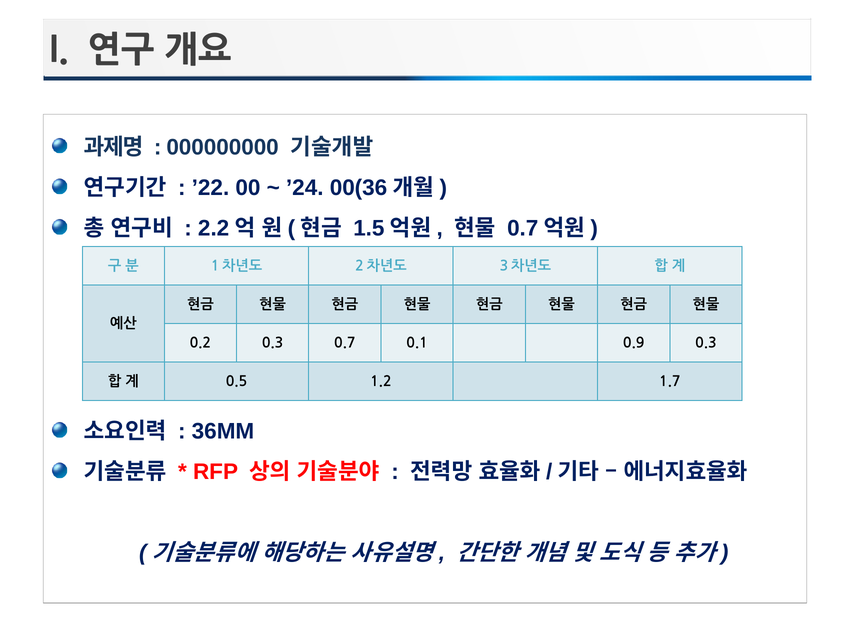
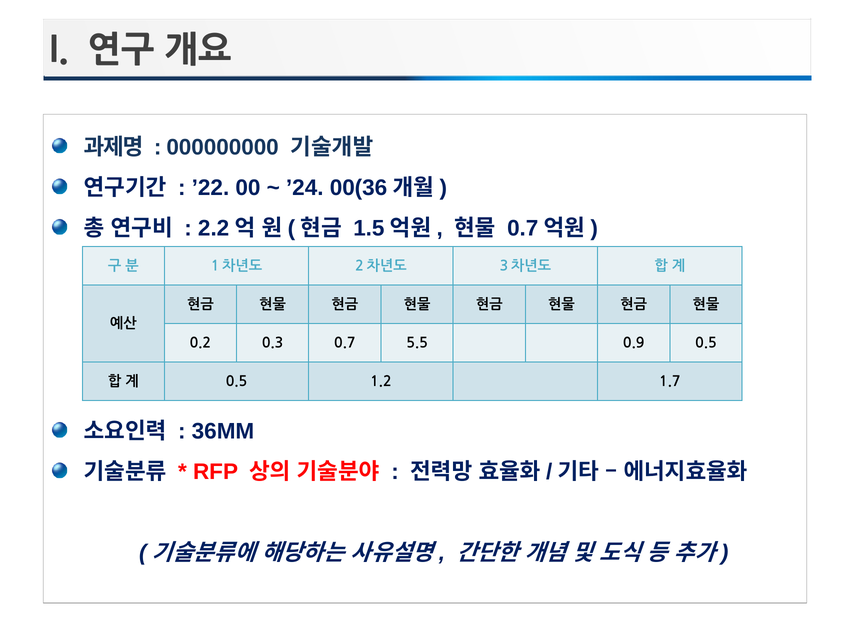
0.1: 0.1 -> 5.5
0.9 0.3: 0.3 -> 0.5
